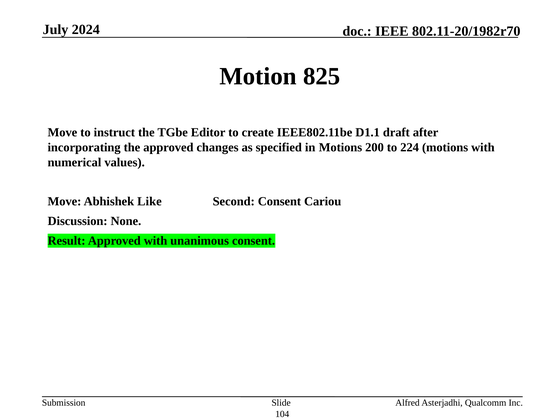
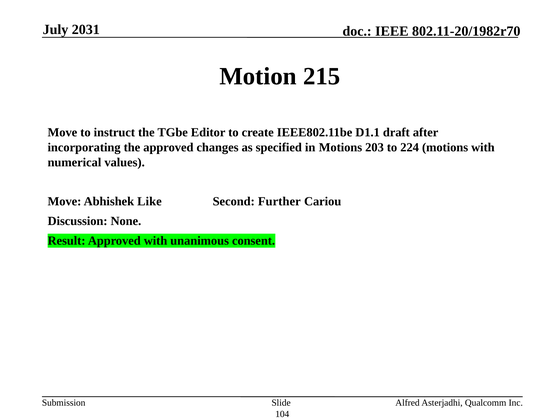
2024: 2024 -> 2031
825: 825 -> 215
200: 200 -> 203
Second Consent: Consent -> Further
